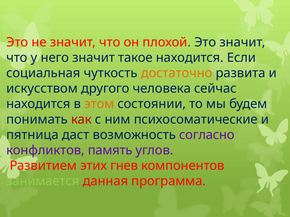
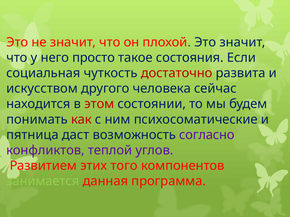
него значит: значит -> просто
такое находится: находится -> состояния
достаточно colour: orange -> red
этом colour: orange -> red
память: память -> теплой
гнев: гнев -> того
